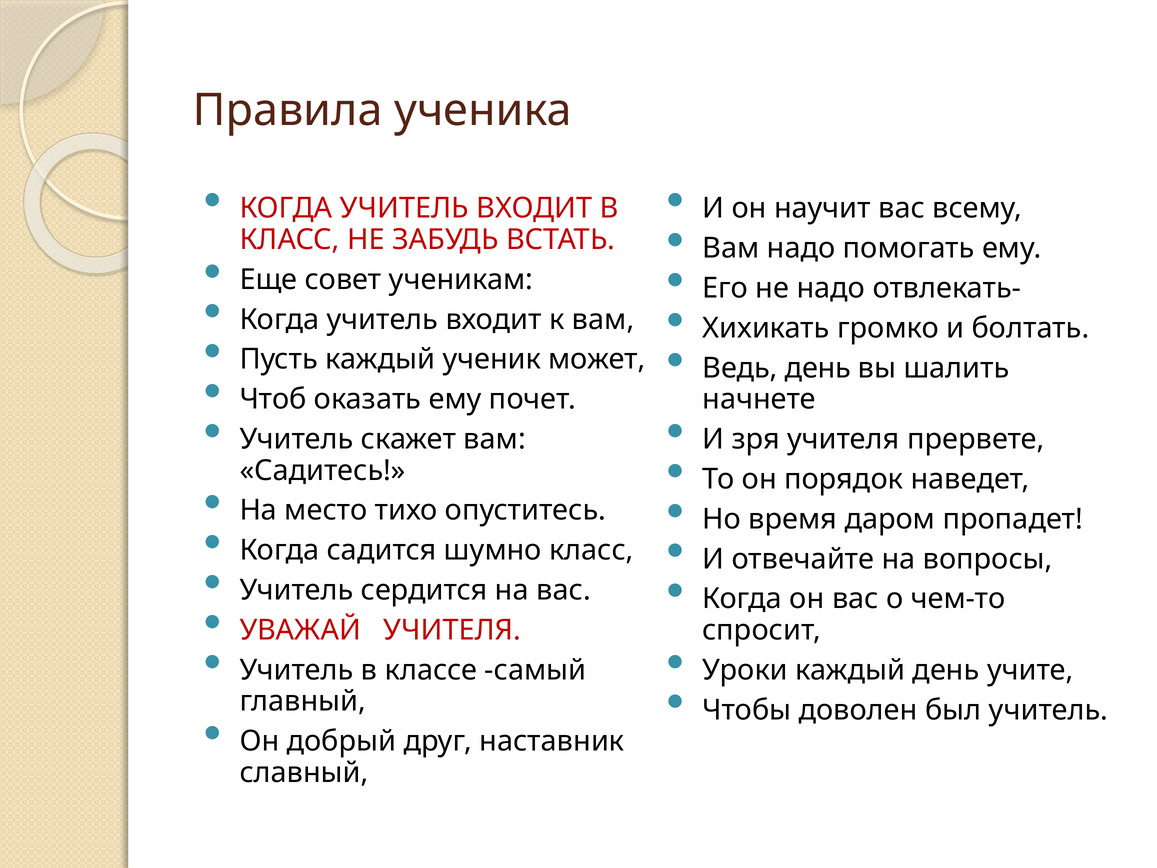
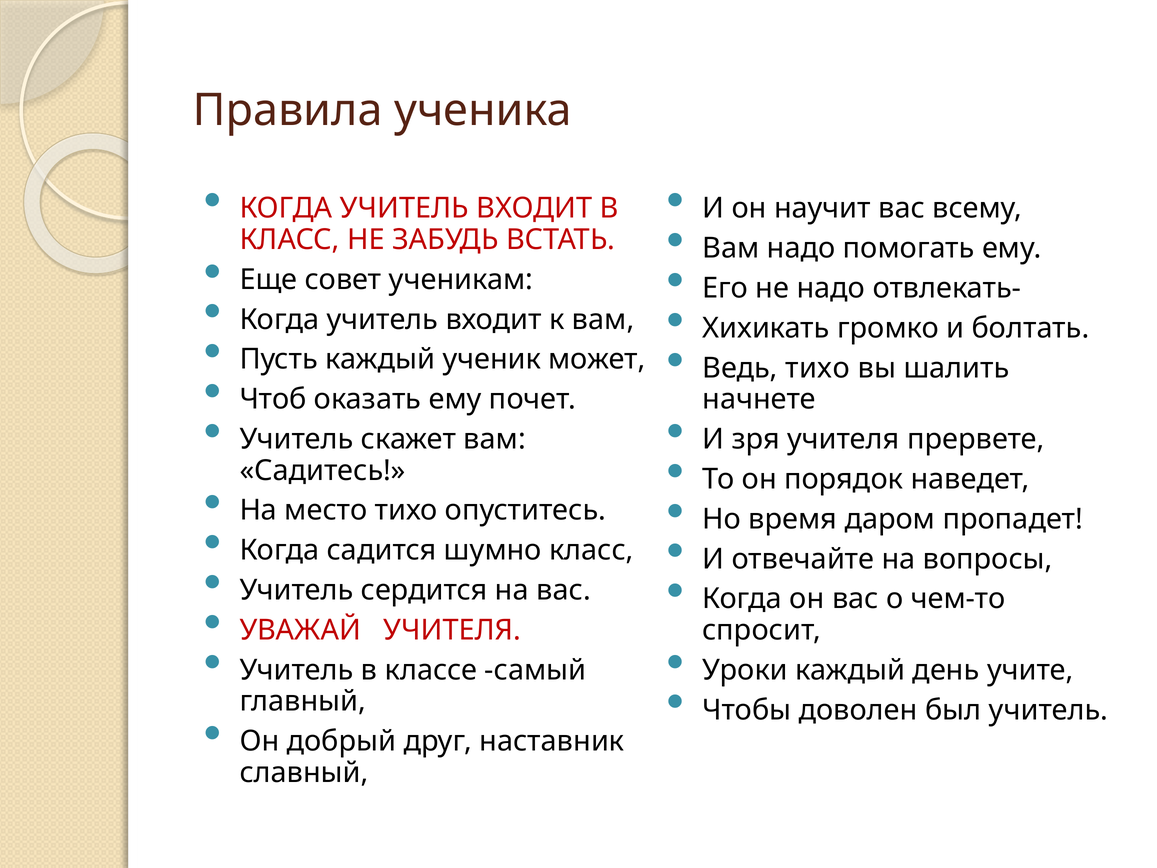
Ведь день: день -> тихо
